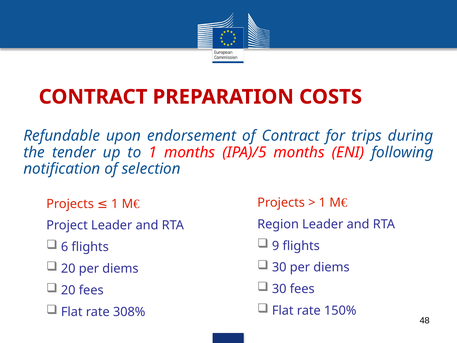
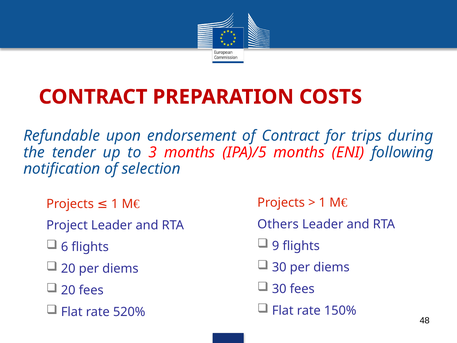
to 1: 1 -> 3
Region: Region -> Others
308%: 308% -> 520%
